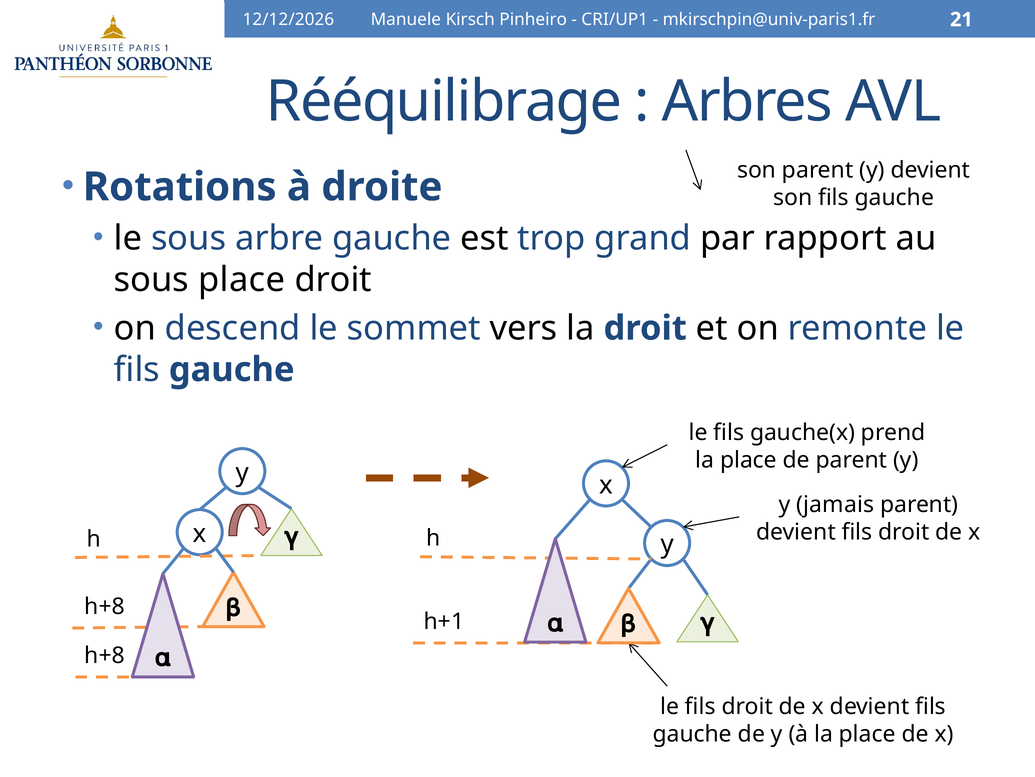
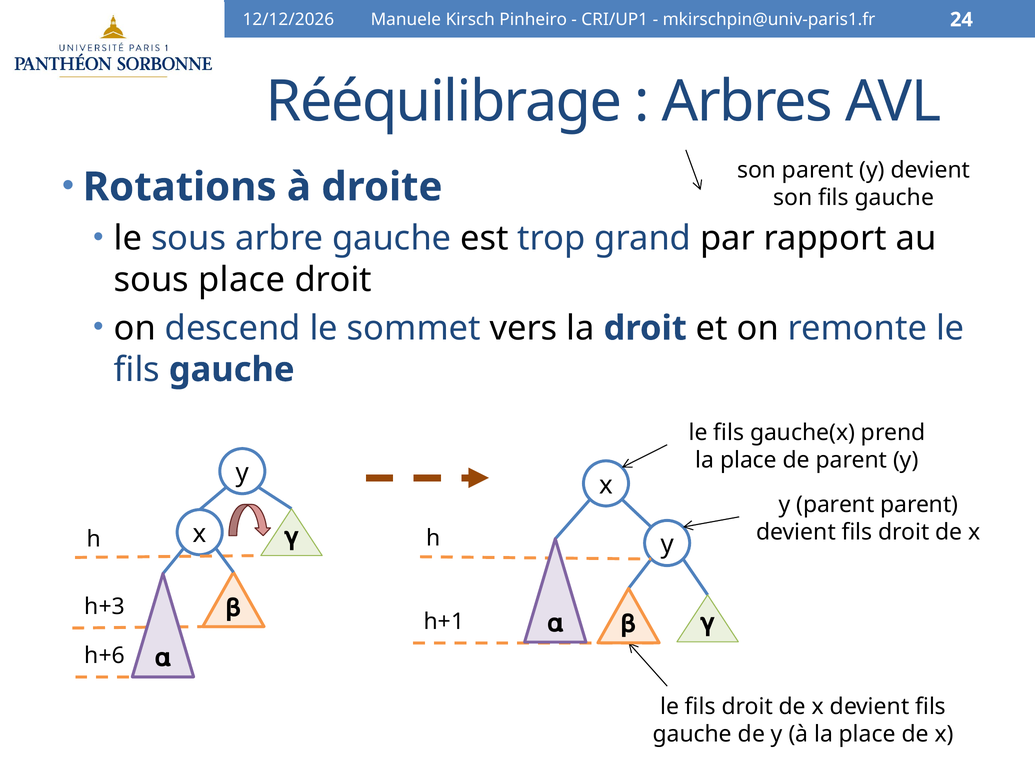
21: 21 -> 24
y jamais: jamais -> parent
h+8 at (105, 606): h+8 -> h+3
h+8 at (105, 655): h+8 -> h+6
